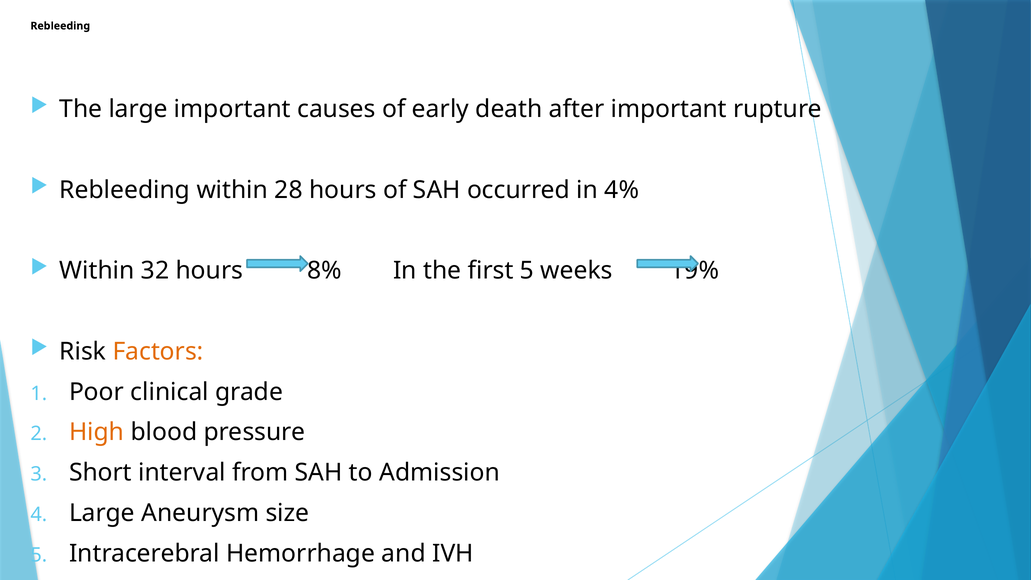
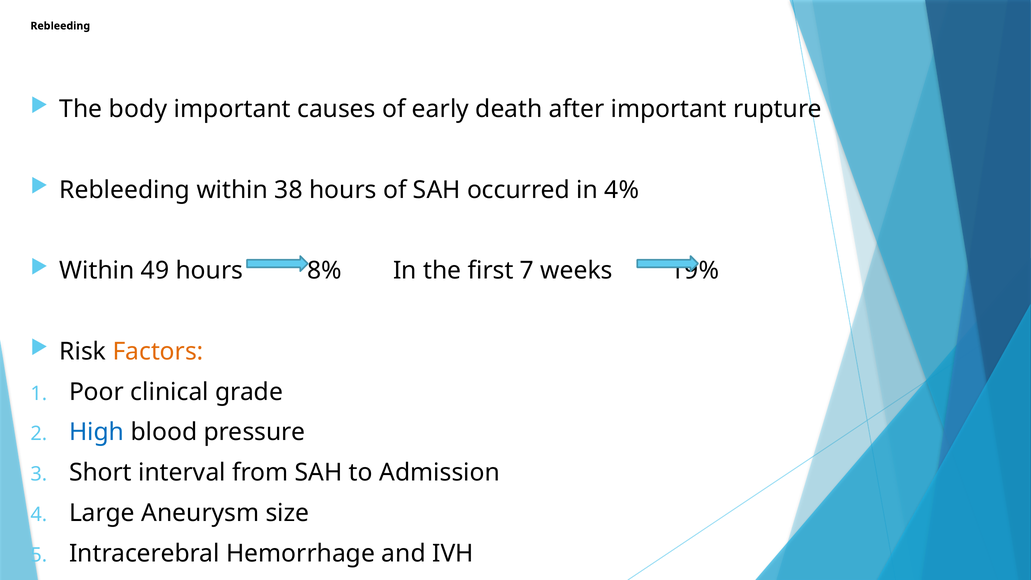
The large: large -> body
28: 28 -> 38
32: 32 -> 49
first 5: 5 -> 7
High colour: orange -> blue
